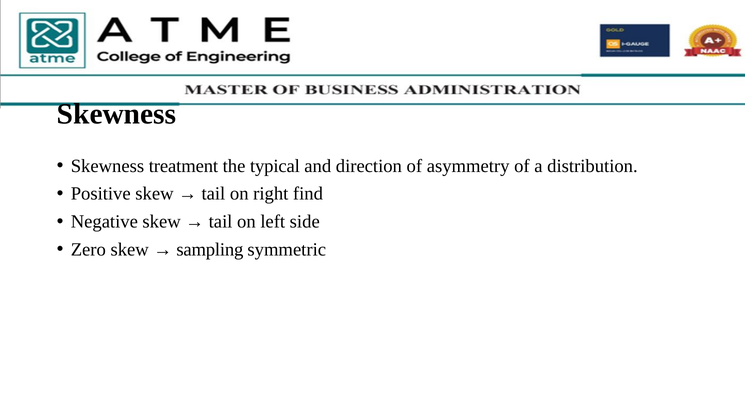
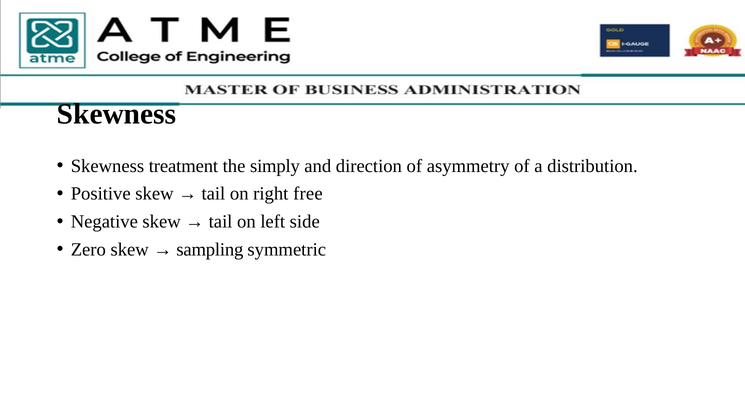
typical: typical -> simply
find: find -> free
